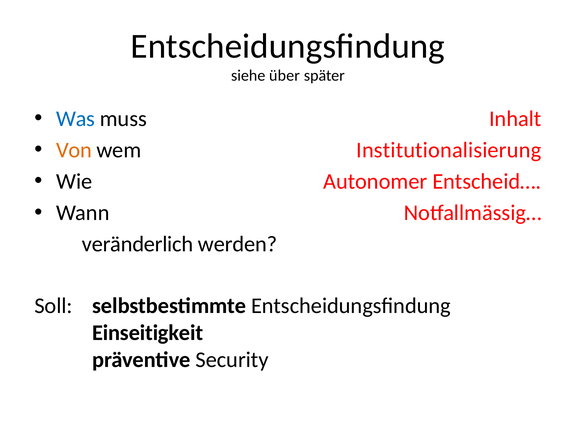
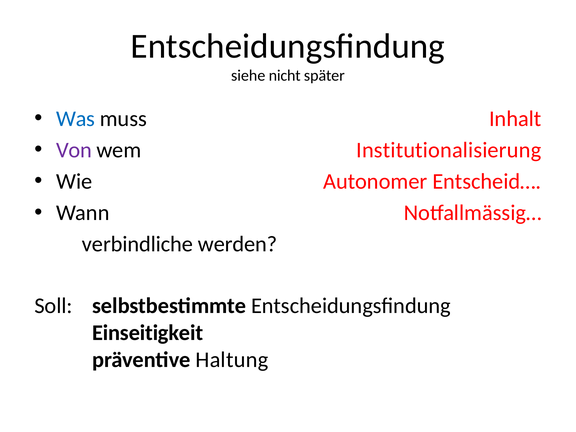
über: über -> nicht
Von colour: orange -> purple
veränderlich: veränderlich -> verbindliche
Security: Security -> Haltung
